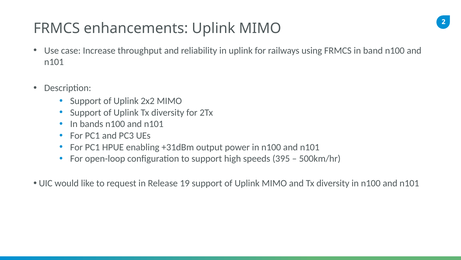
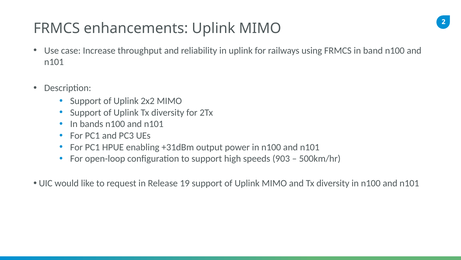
395: 395 -> 903
